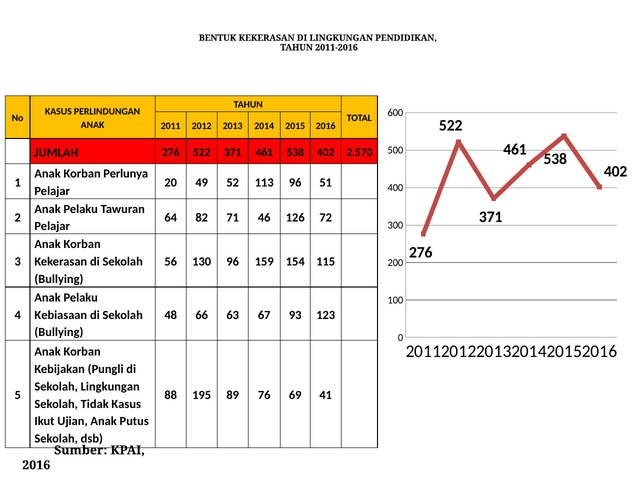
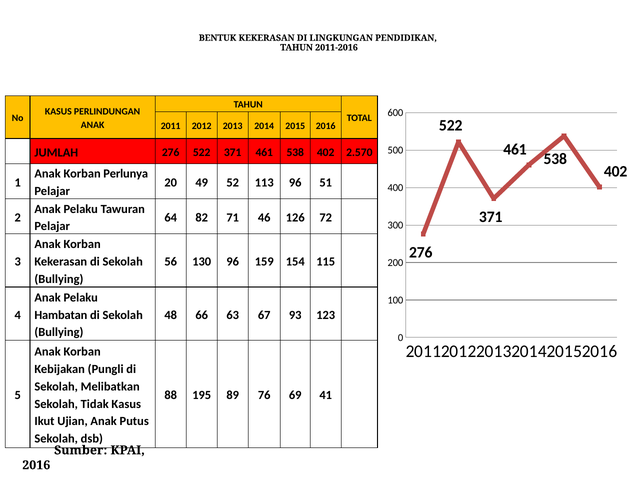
Kebiasaan: Kebiasaan -> Hambatan
Sekolah Lingkungan: Lingkungan -> Melibatkan
